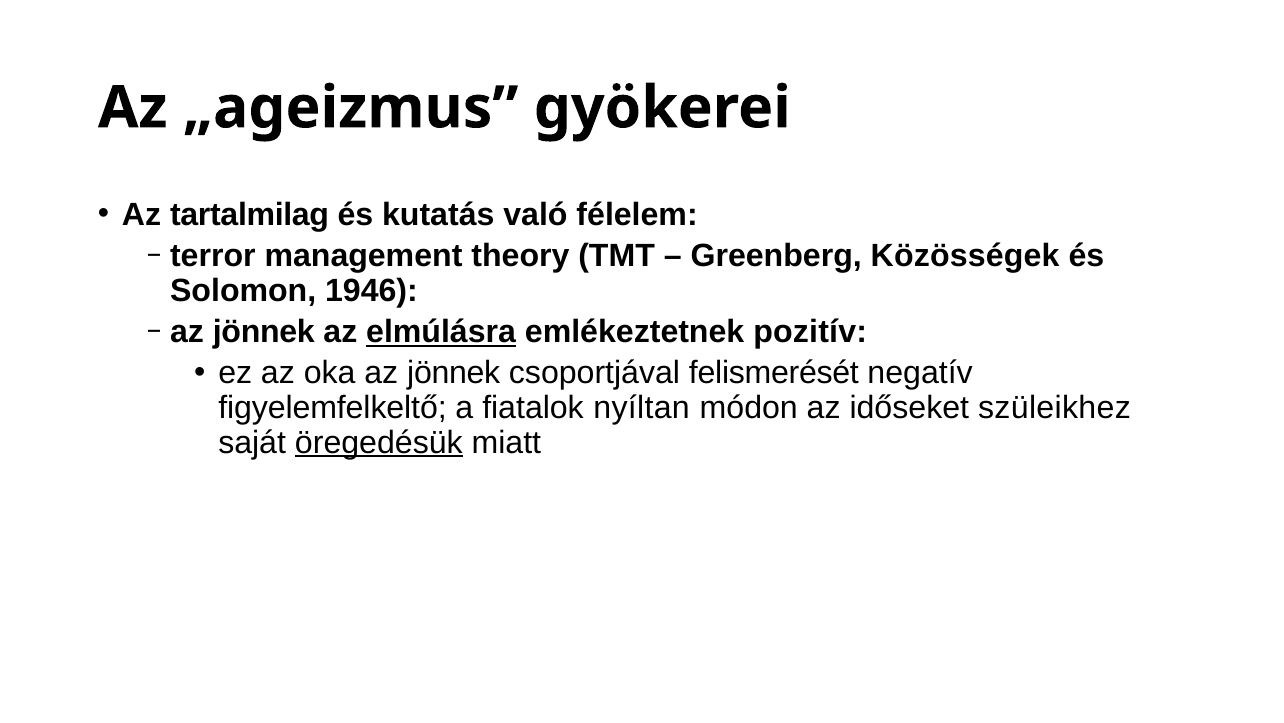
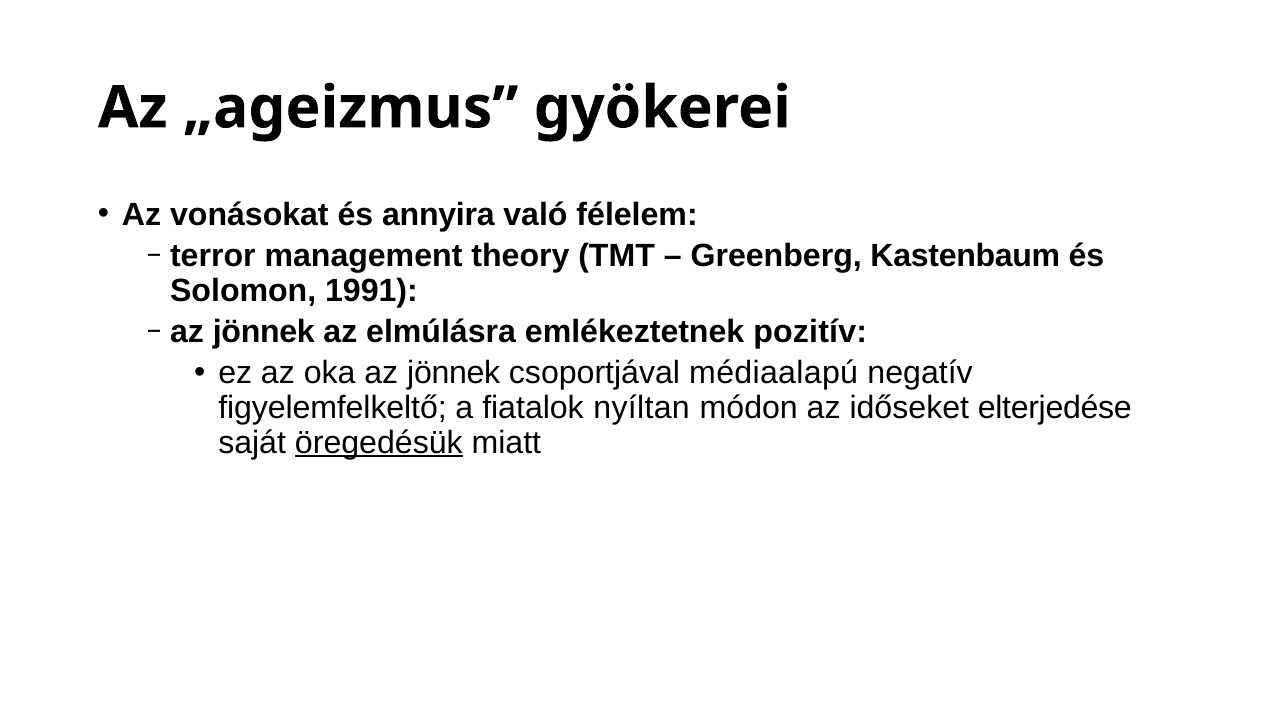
tartalmilag: tartalmilag -> vonásokat
kutatás: kutatás -> annyira
Közösségek: Közösségek -> Kastenbaum
1946: 1946 -> 1991
elmúlásra underline: present -> none
felismerését: felismerését -> médiaalapú
szüleikhez: szüleikhez -> elterjedése
